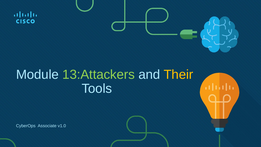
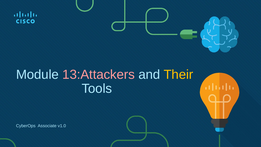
13:Attackers colour: light green -> pink
